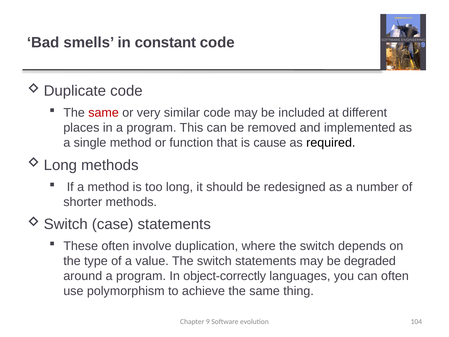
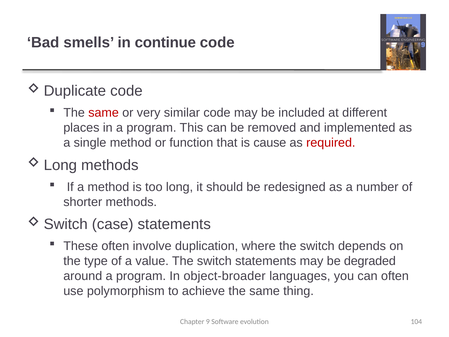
constant: constant -> continue
required colour: black -> red
object-correctly: object-correctly -> object-broader
